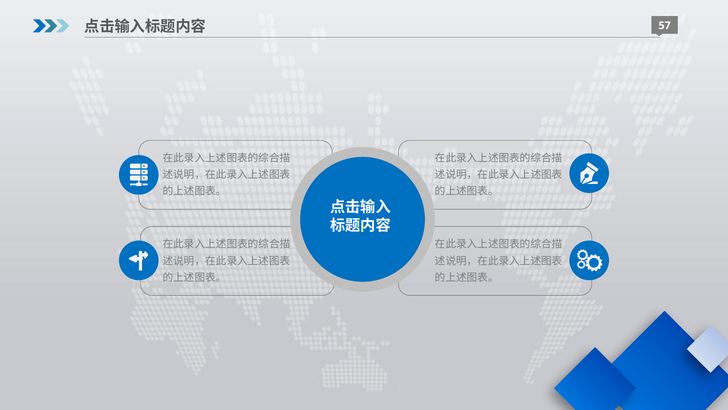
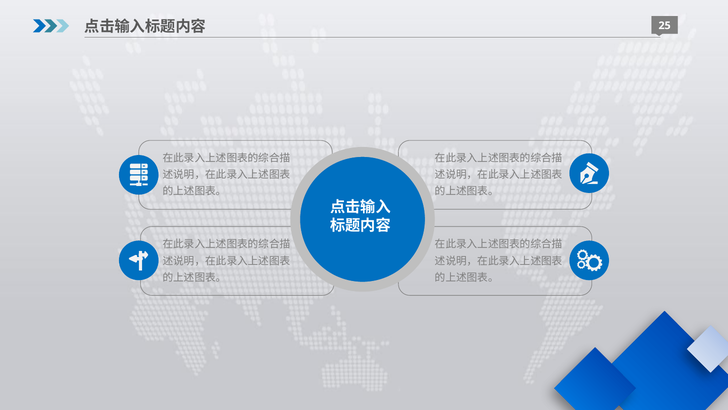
57: 57 -> 25
